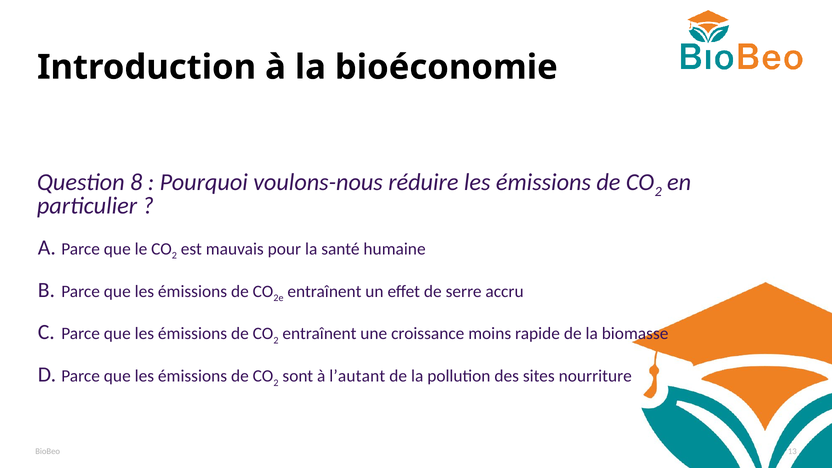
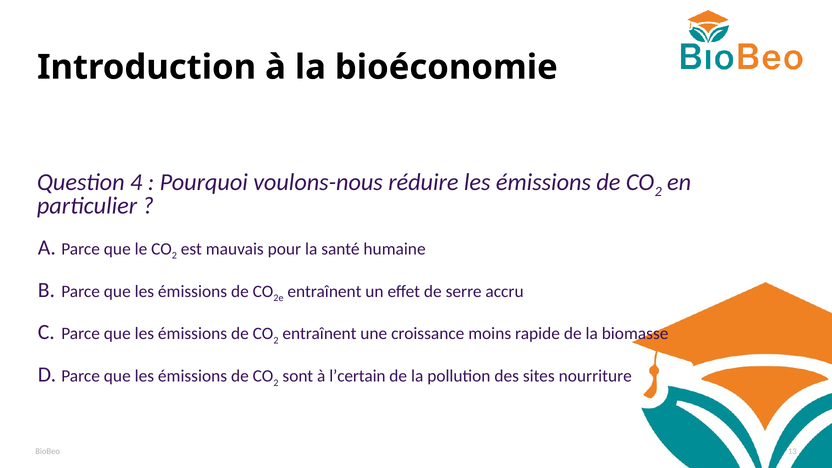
8: 8 -> 4
l’autant: l’autant -> l’certain
